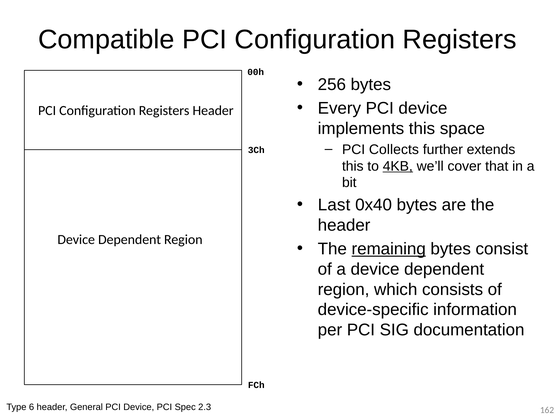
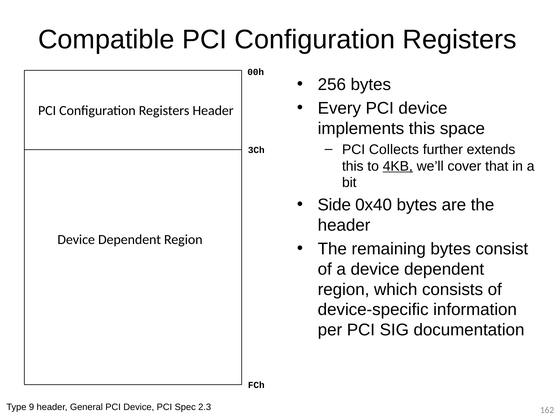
Last: Last -> Side
remaining underline: present -> none
6: 6 -> 9
